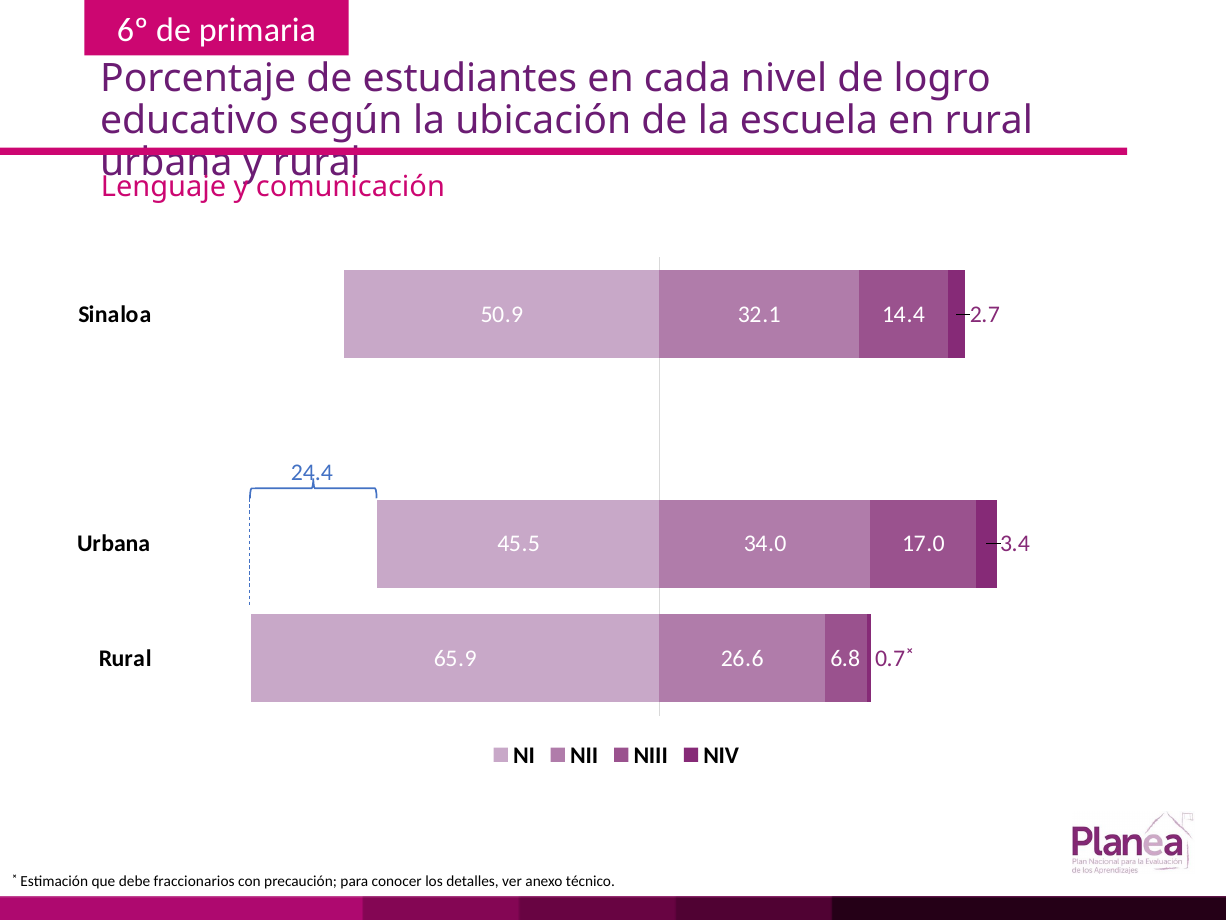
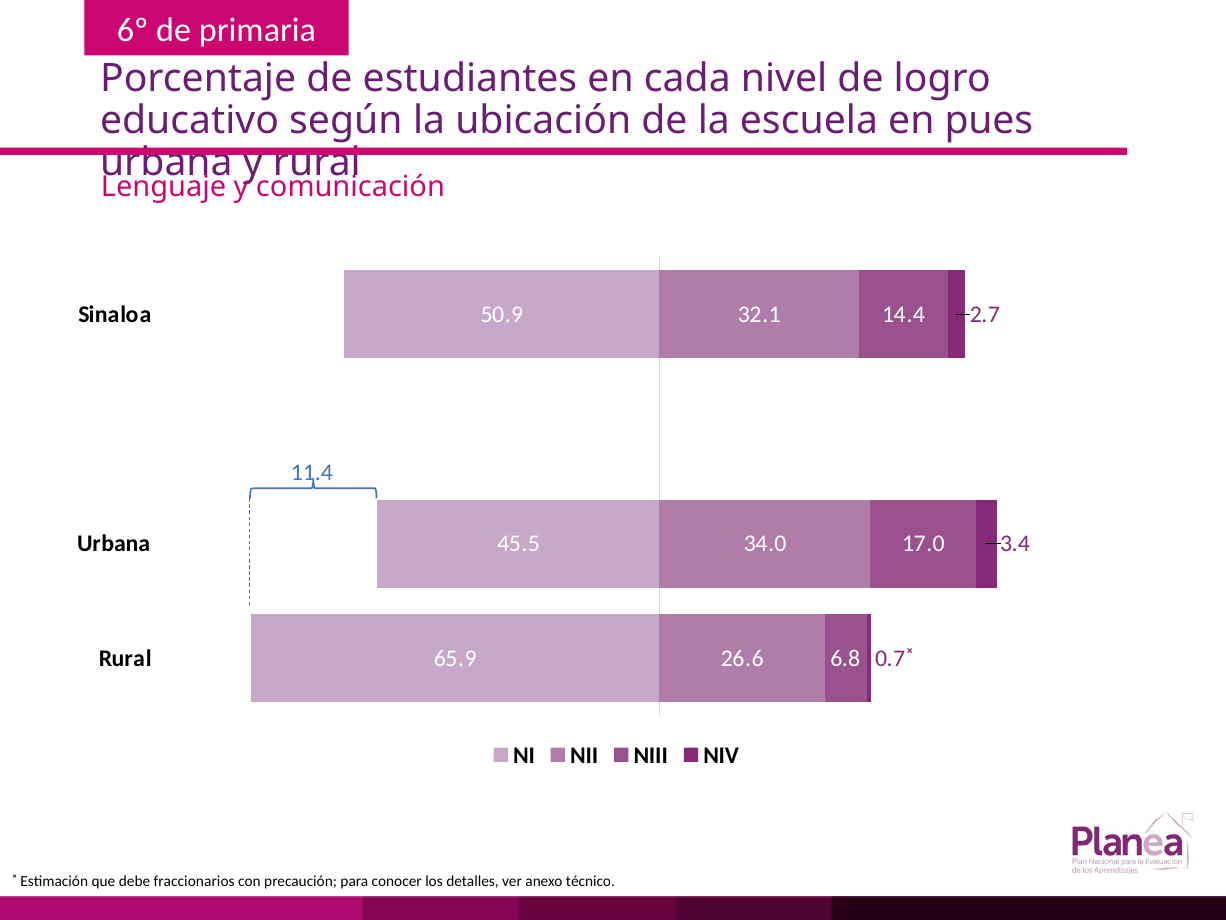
en rural: rural -> pues
24.4: 24.4 -> 11.4
